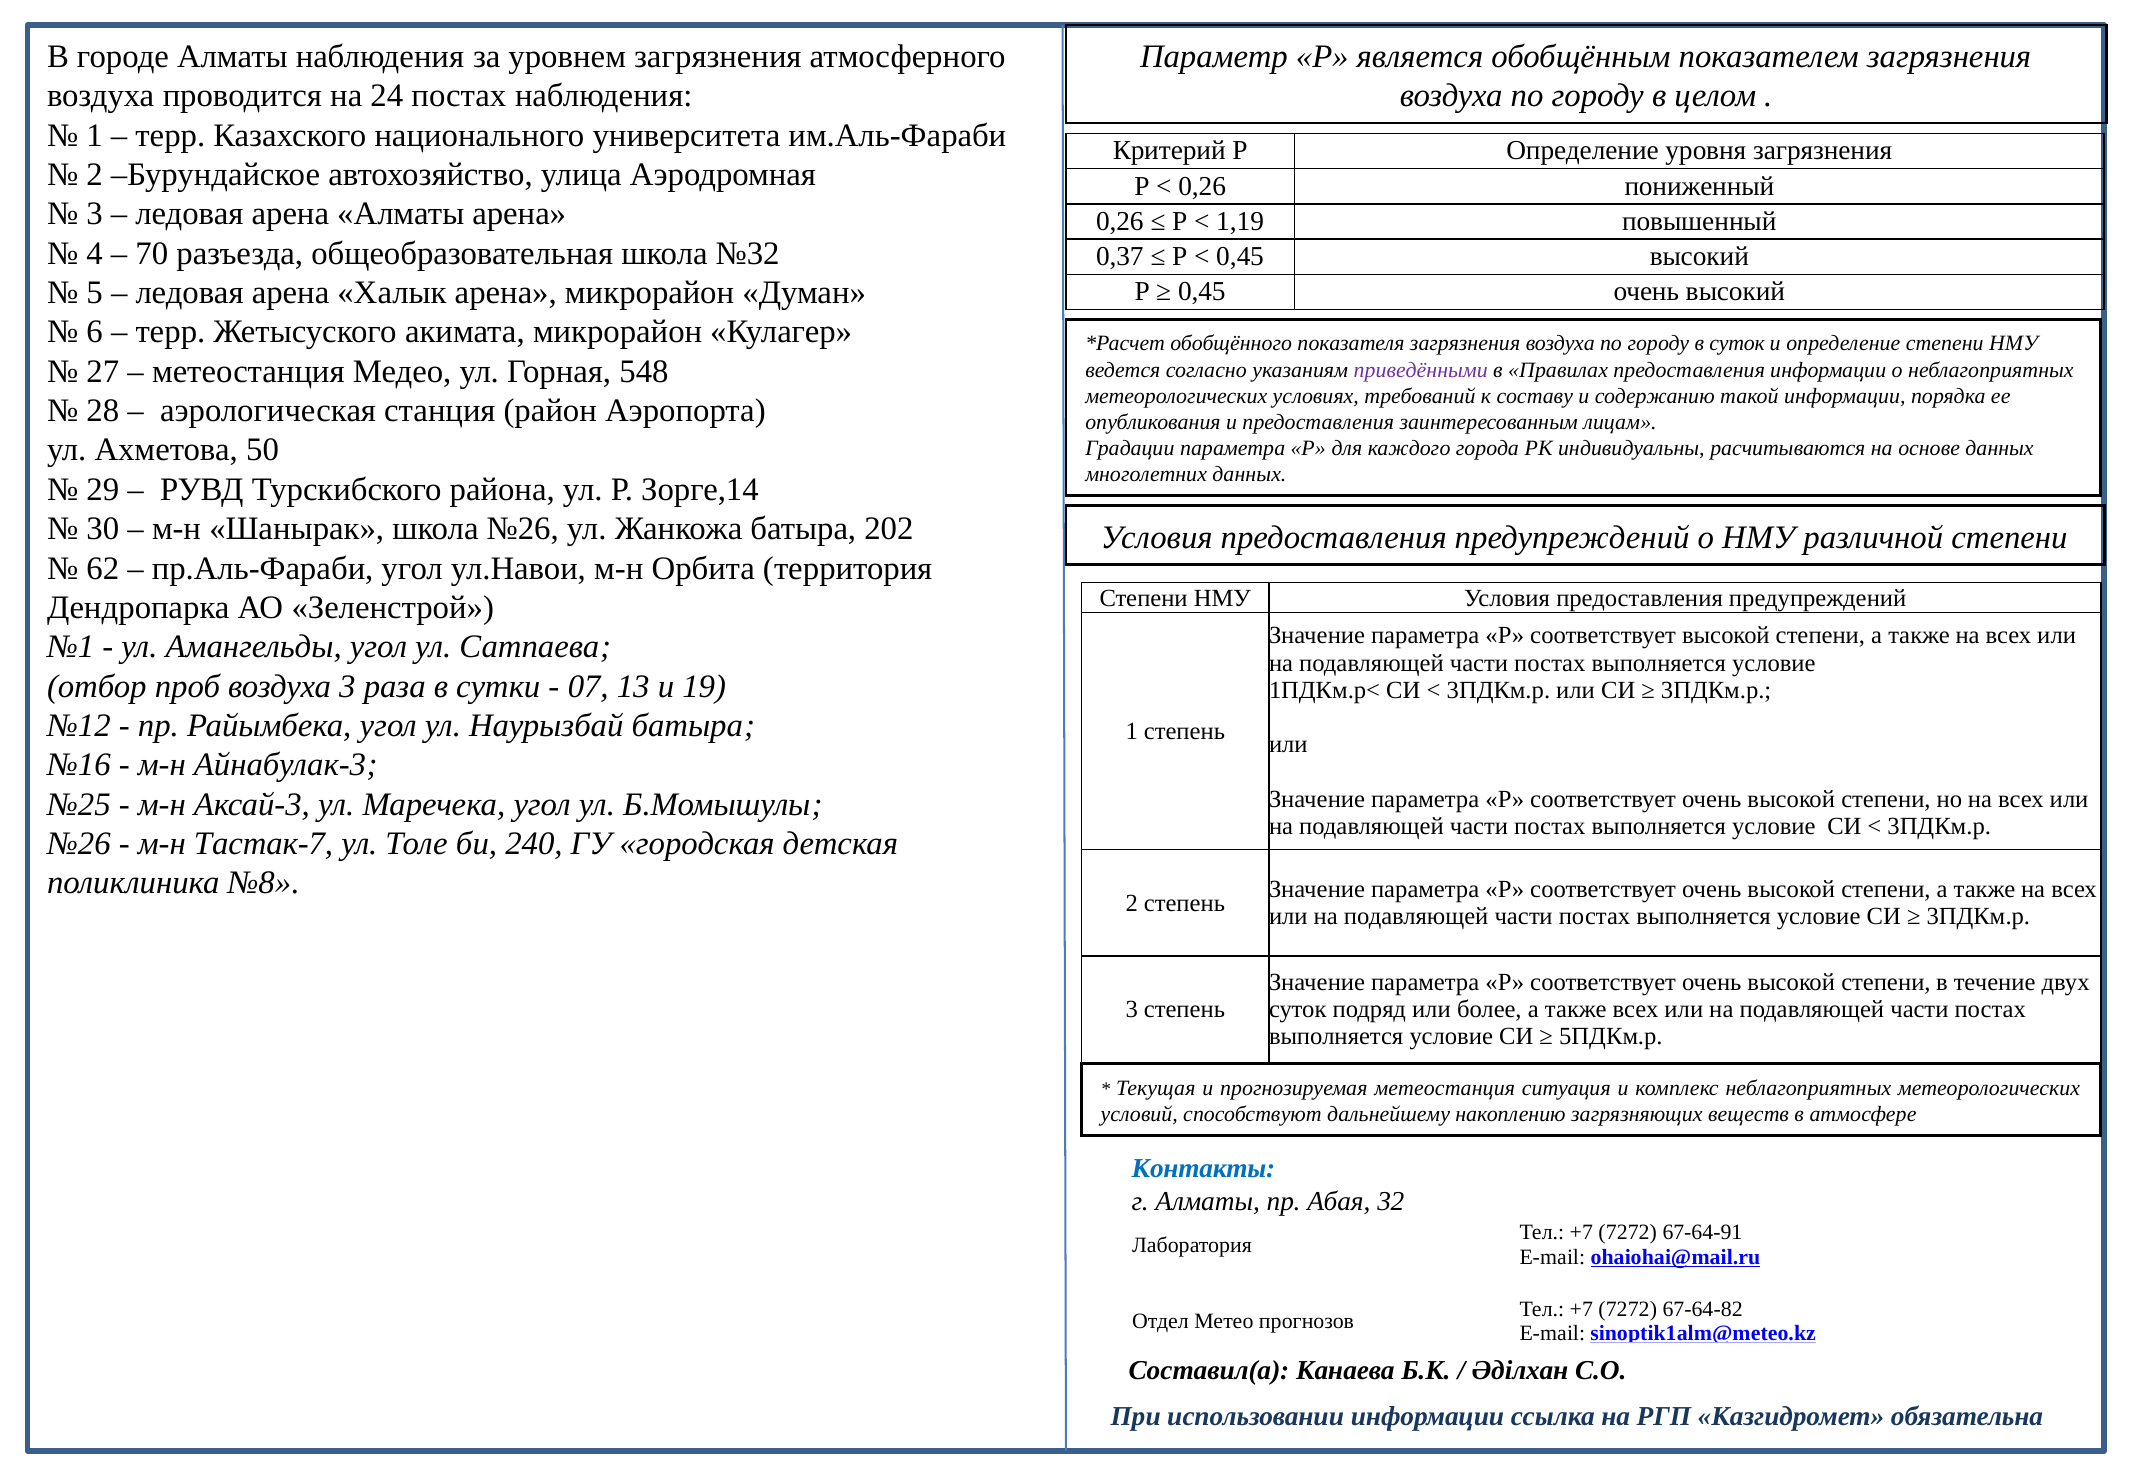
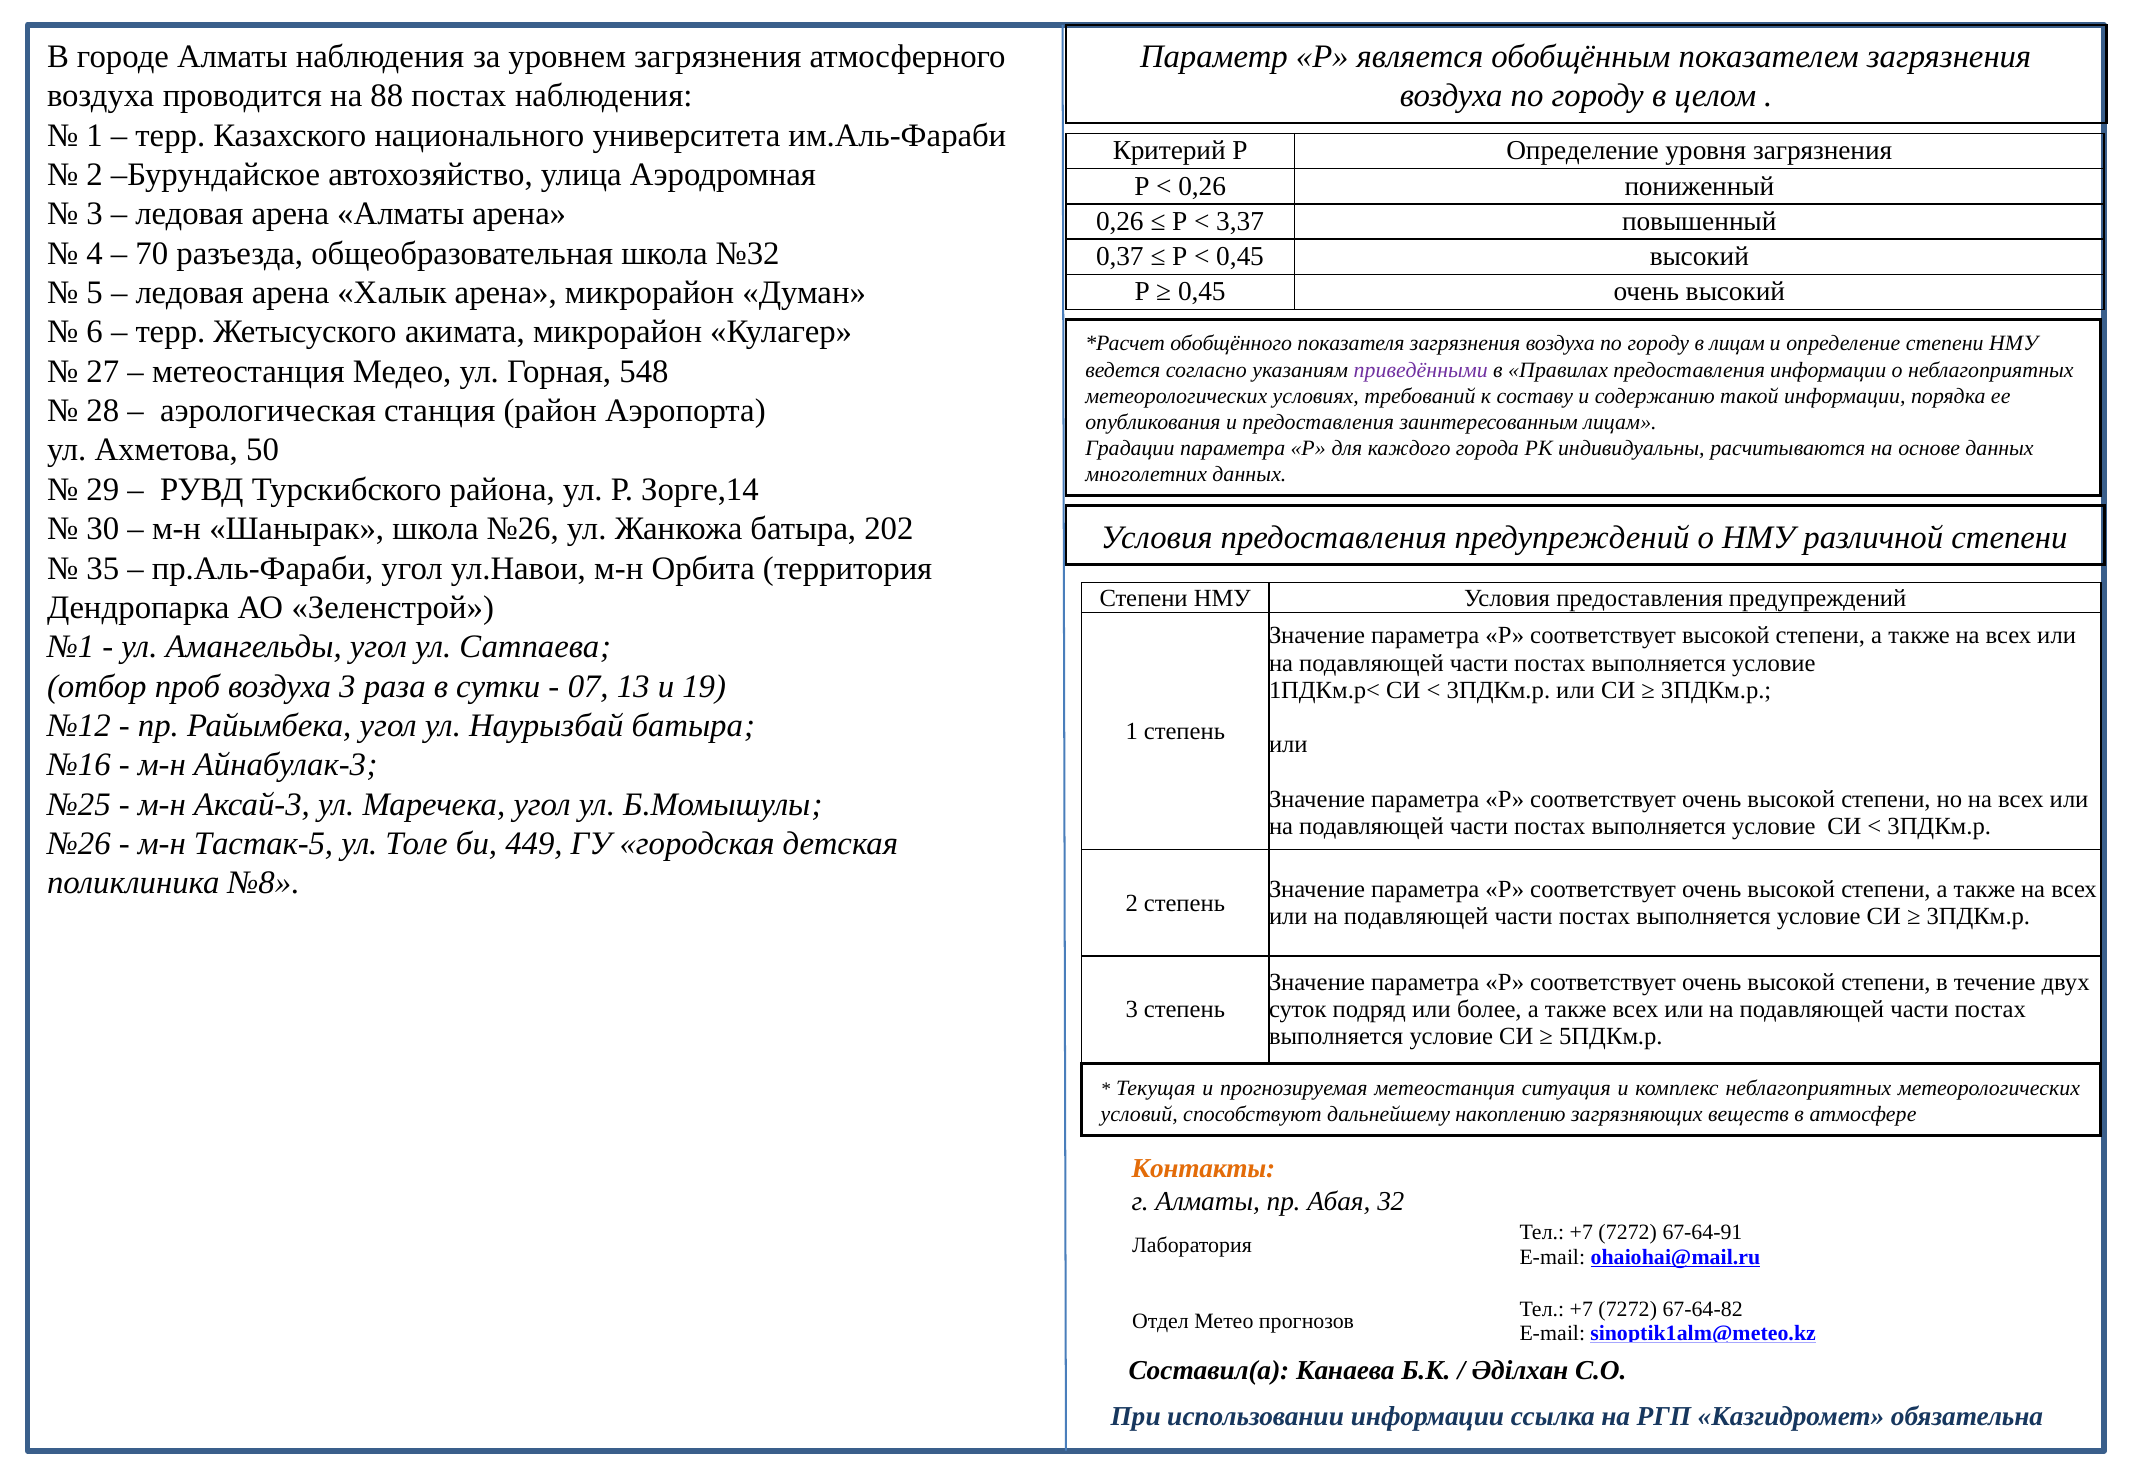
24: 24 -> 88
1,19: 1,19 -> 3,37
в суток: суток -> лицам
62: 62 -> 35
Тастак-7: Тастак-7 -> Тастак-5
240: 240 -> 449
Контакты colour: blue -> orange
